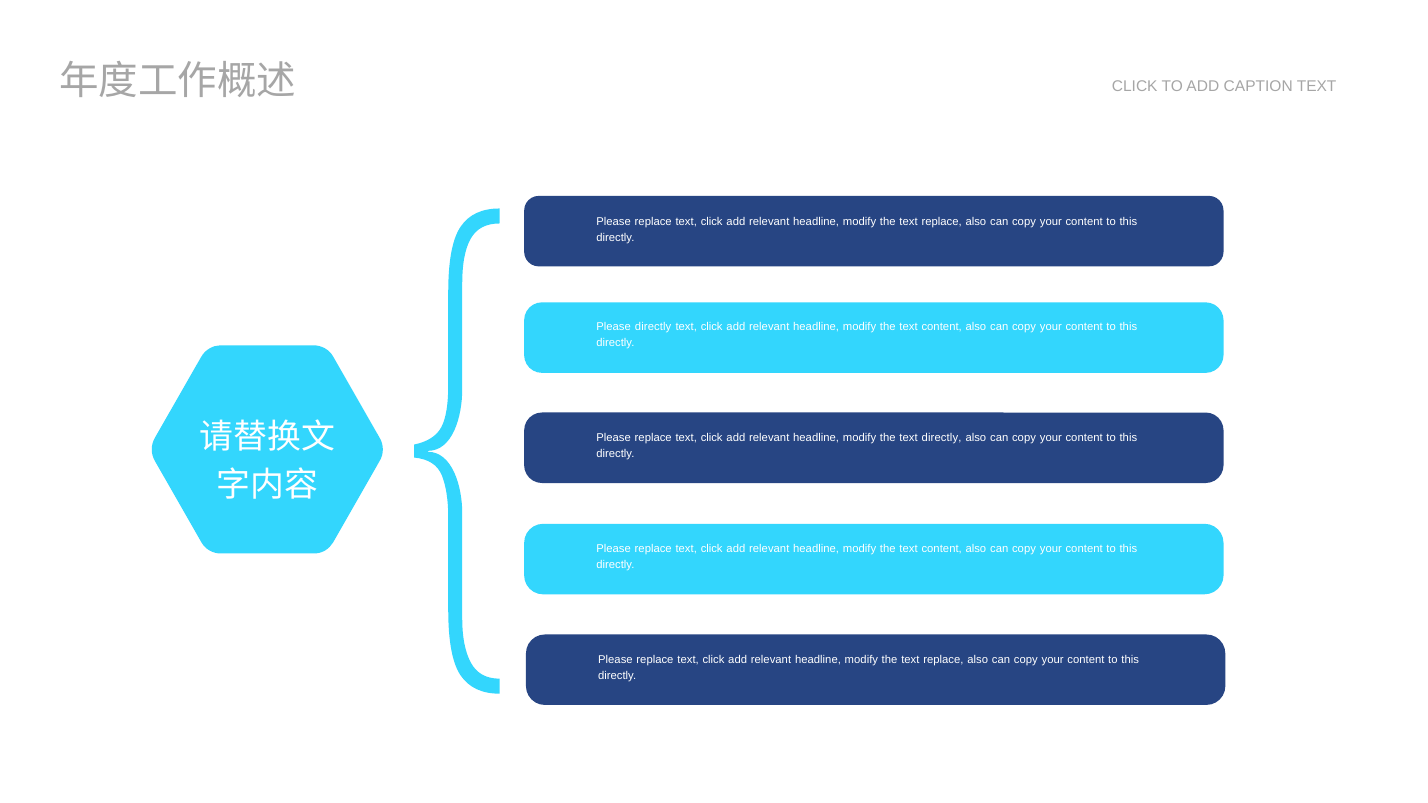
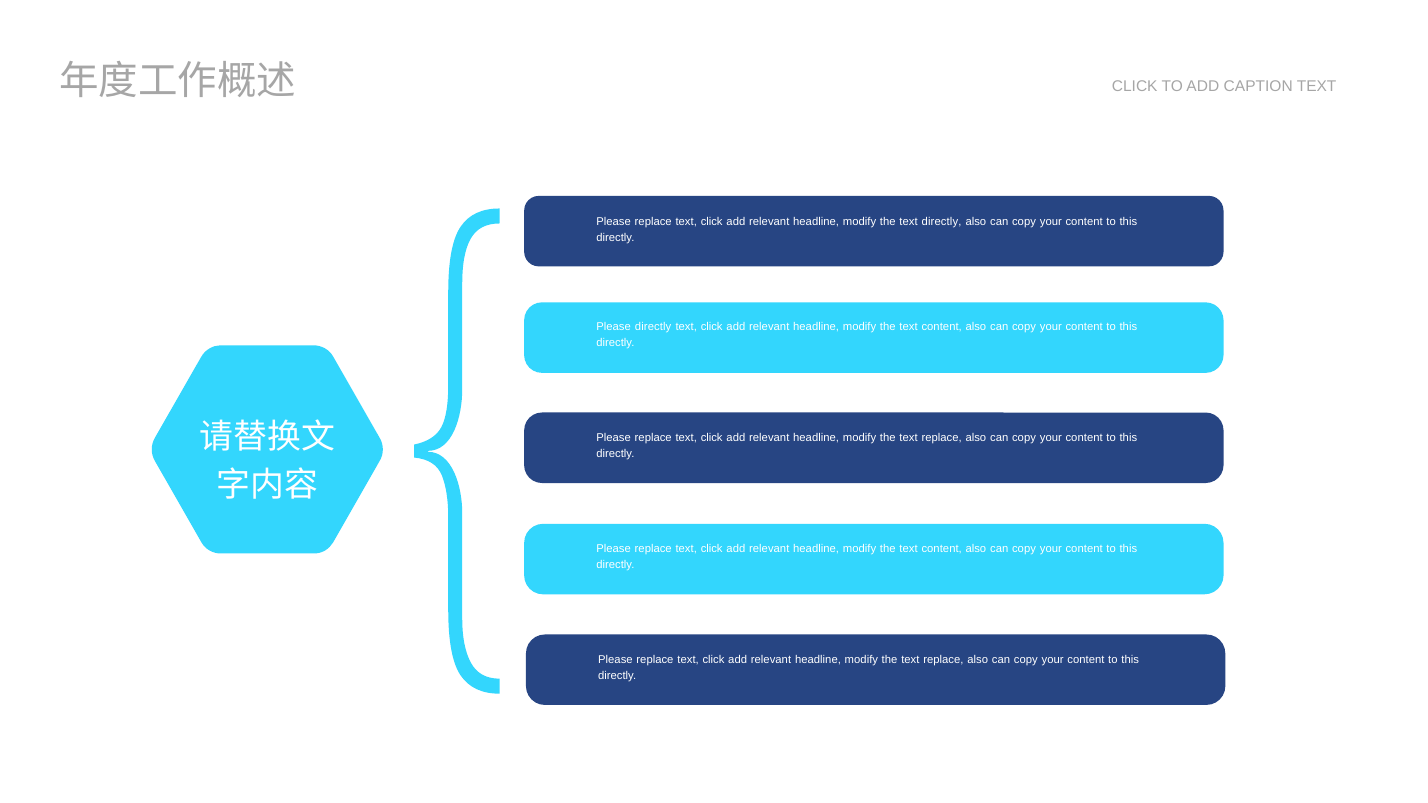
replace at (942, 222): replace -> directly
directly at (942, 438): directly -> replace
